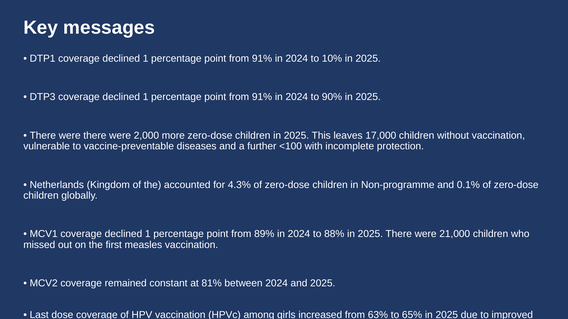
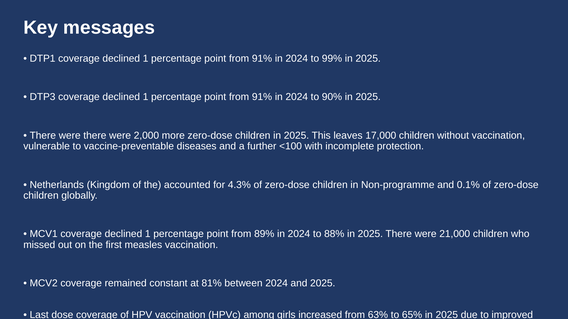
10%: 10% -> 99%
